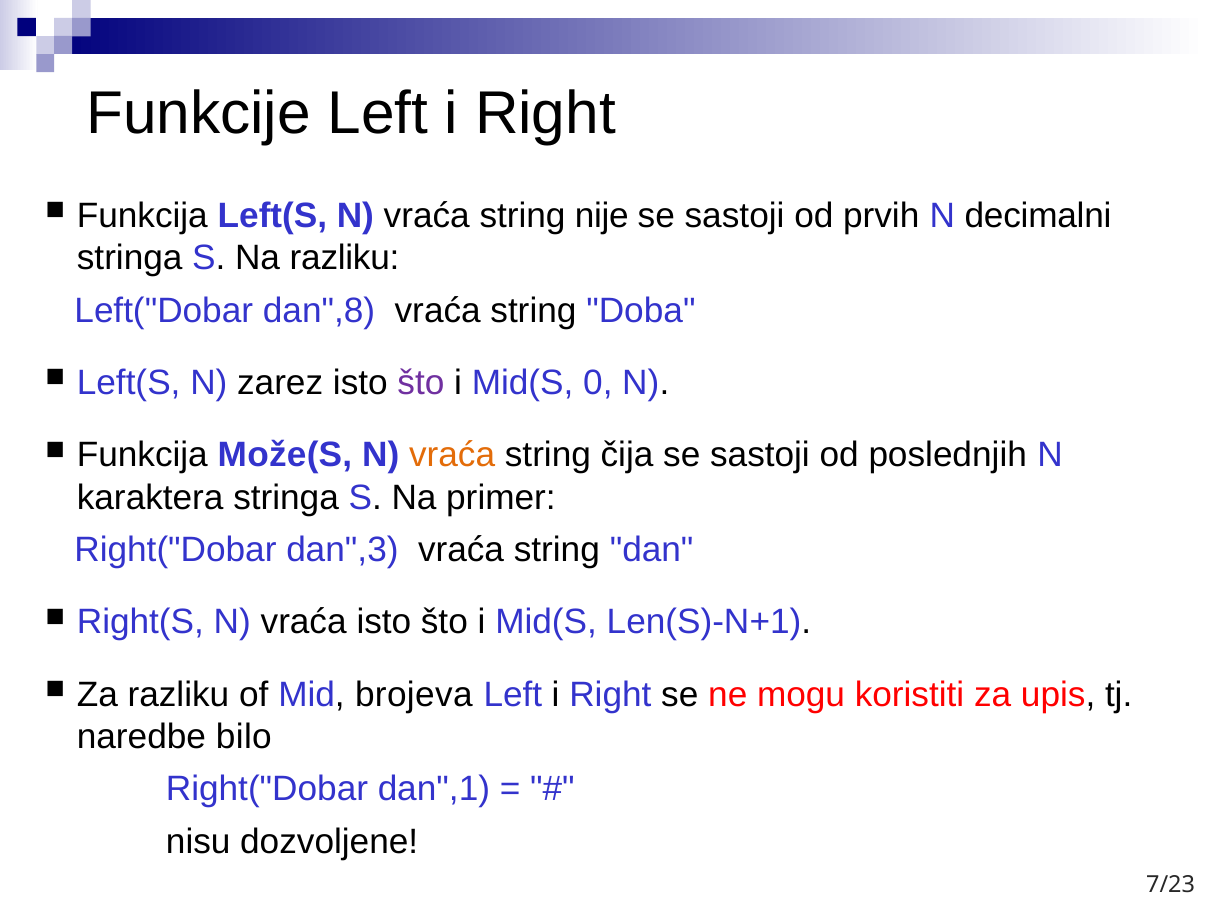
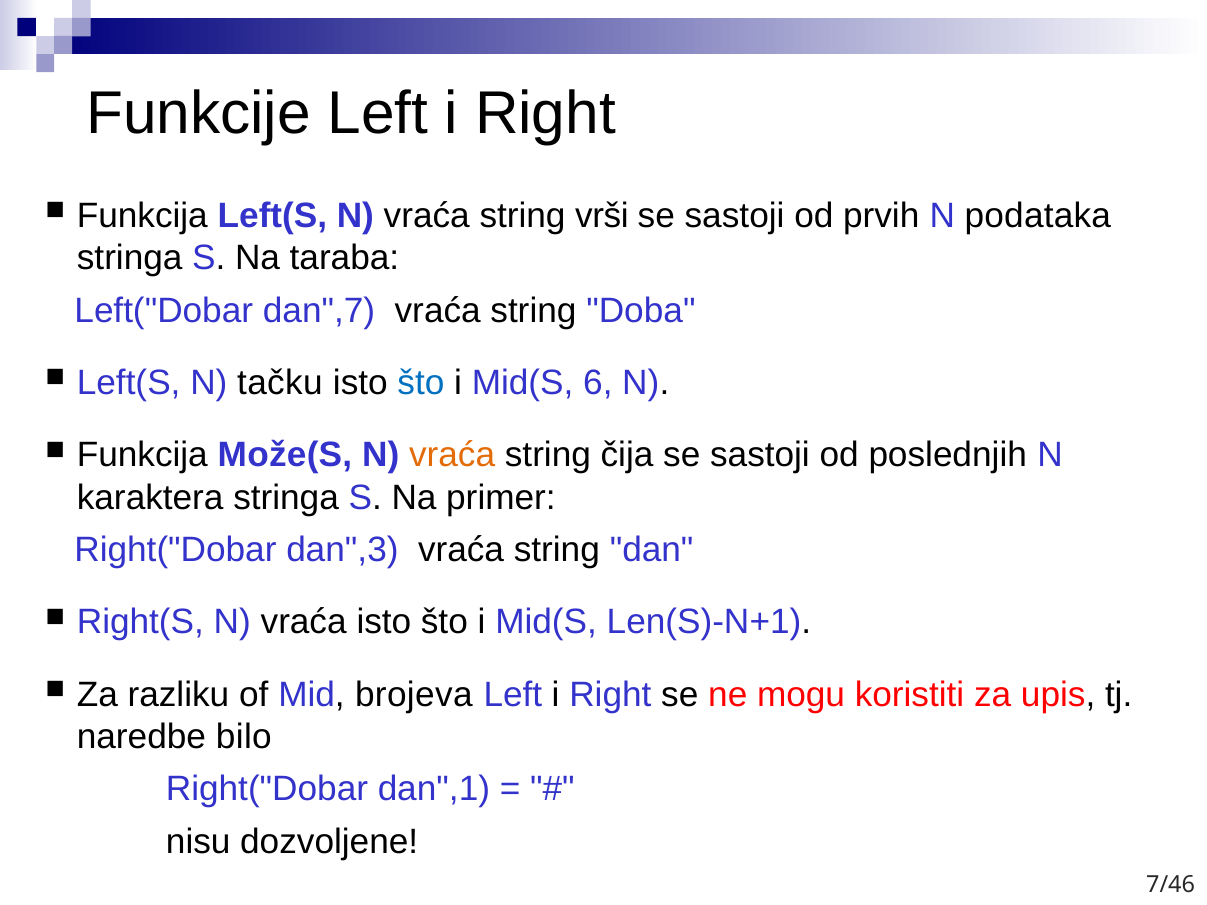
nije: nije -> vrši
decimalni: decimalni -> podataka
Na razliku: razliku -> taraba
dan",8: dan",8 -> dan",7
zarez: zarez -> tačku
što at (421, 383) colour: purple -> blue
0: 0 -> 6
7/23: 7/23 -> 7/46
